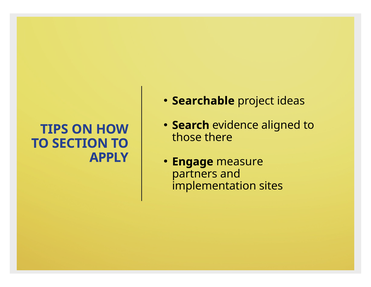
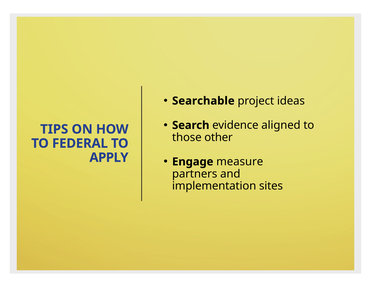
there: there -> other
SECTION: SECTION -> FEDERAL
